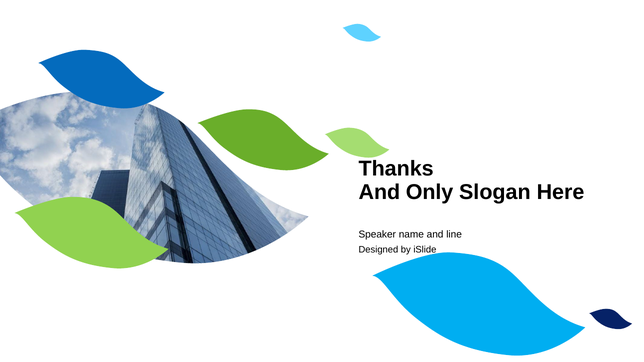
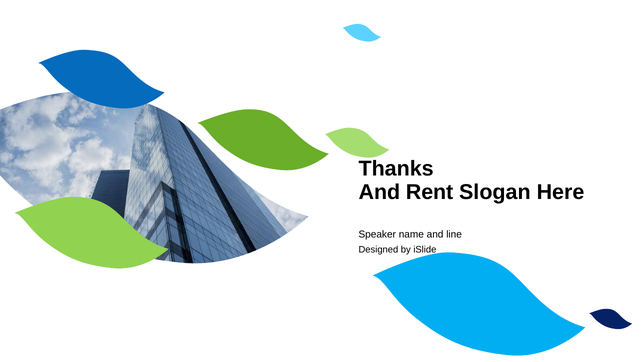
Only: Only -> Rent
